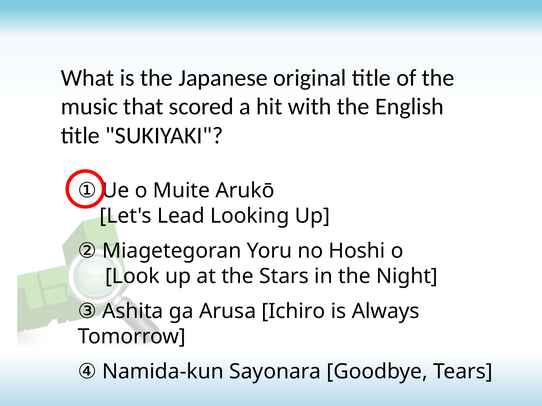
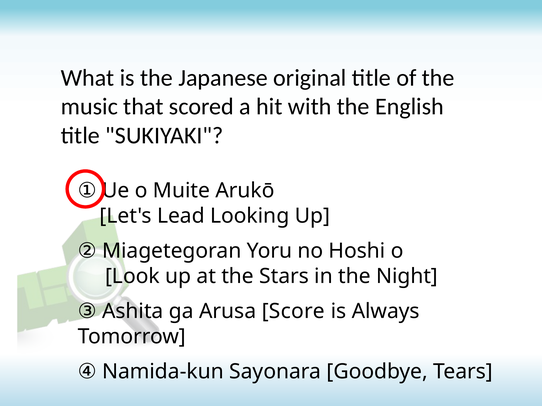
Ichiro: Ichiro -> Score
